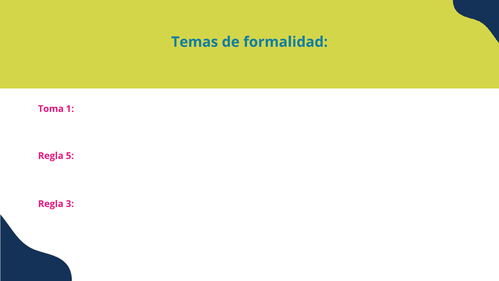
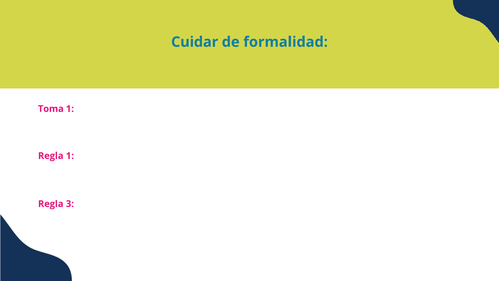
Temas: Temas -> Cuidar
Regla 5: 5 -> 1
